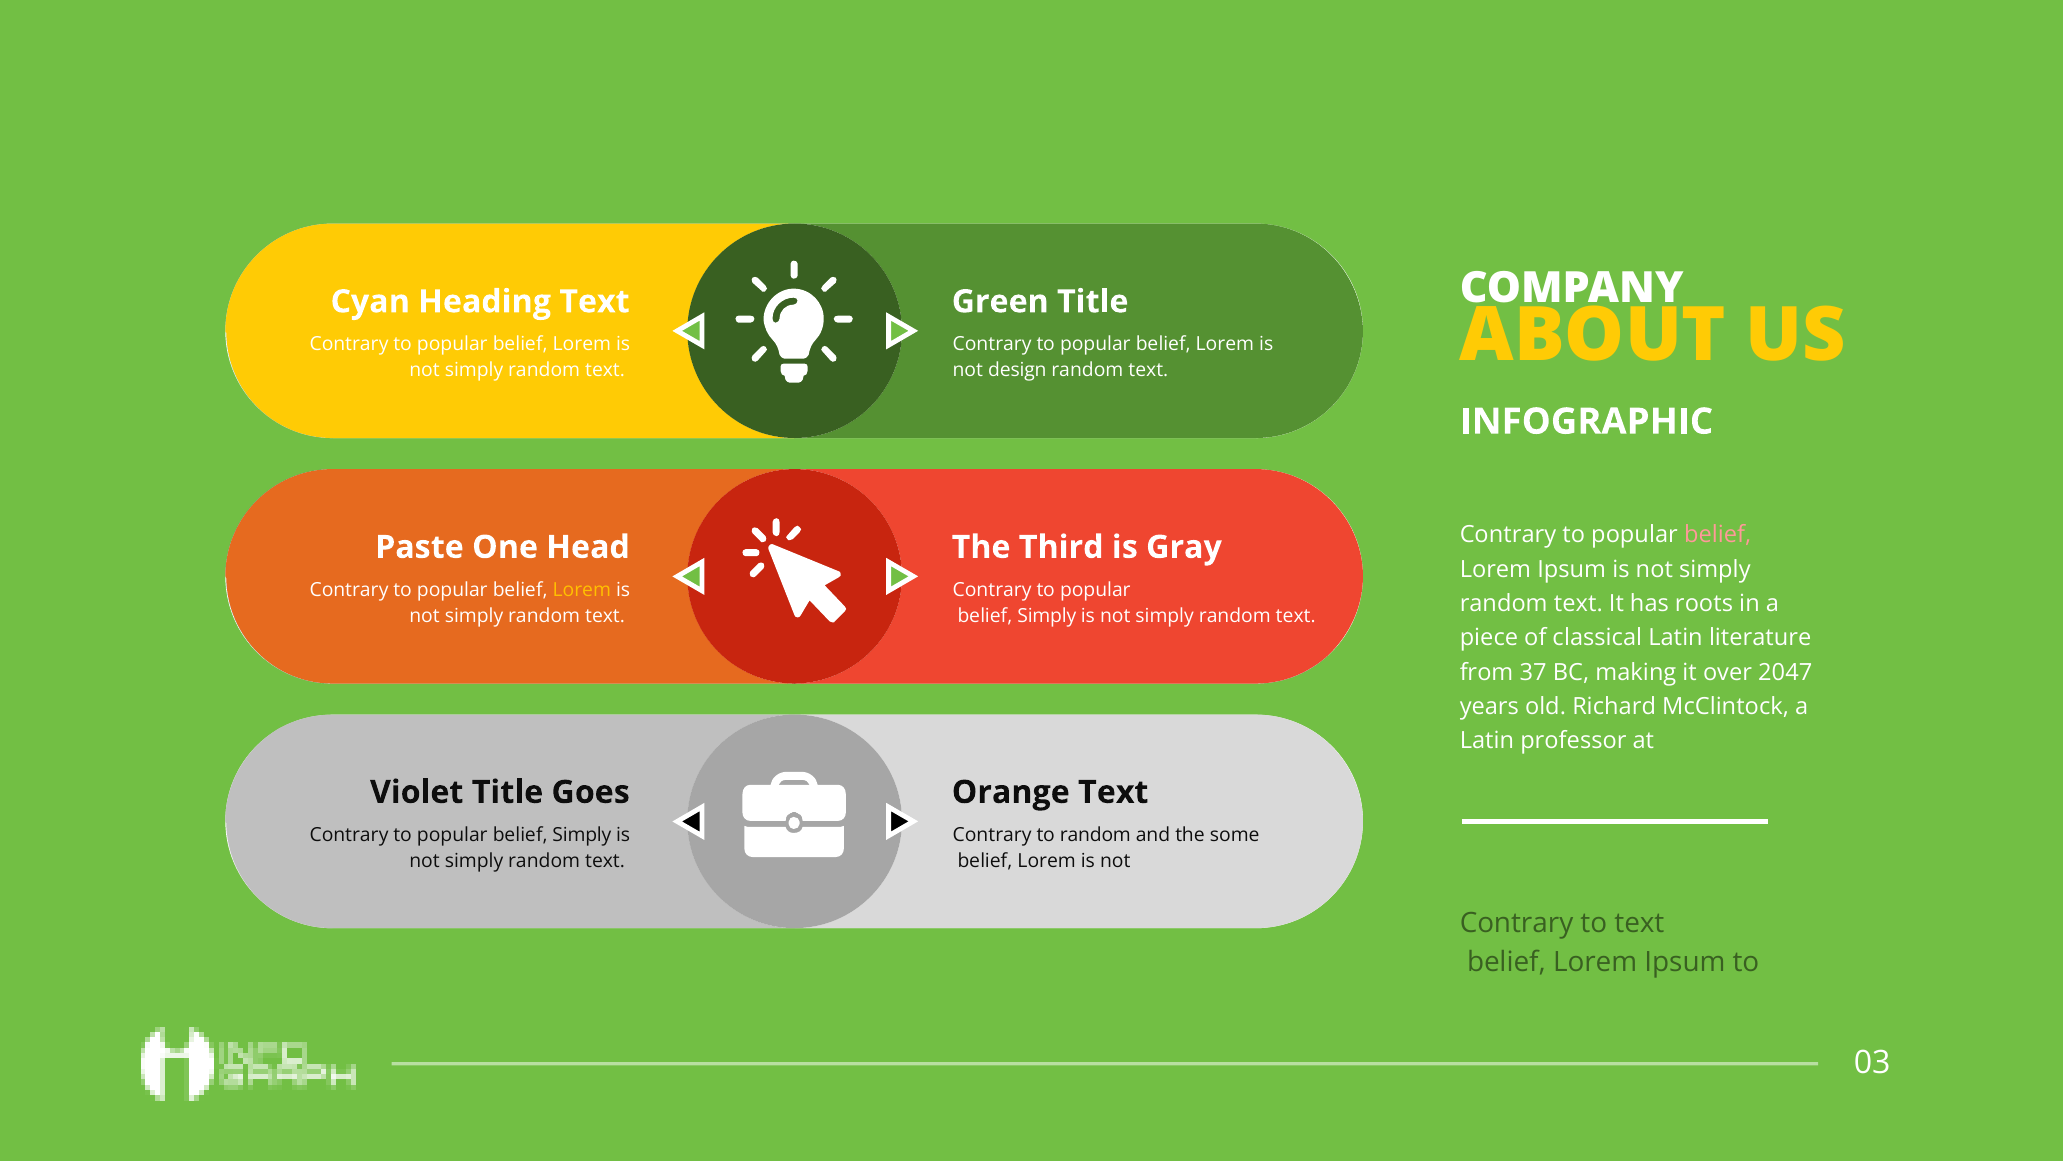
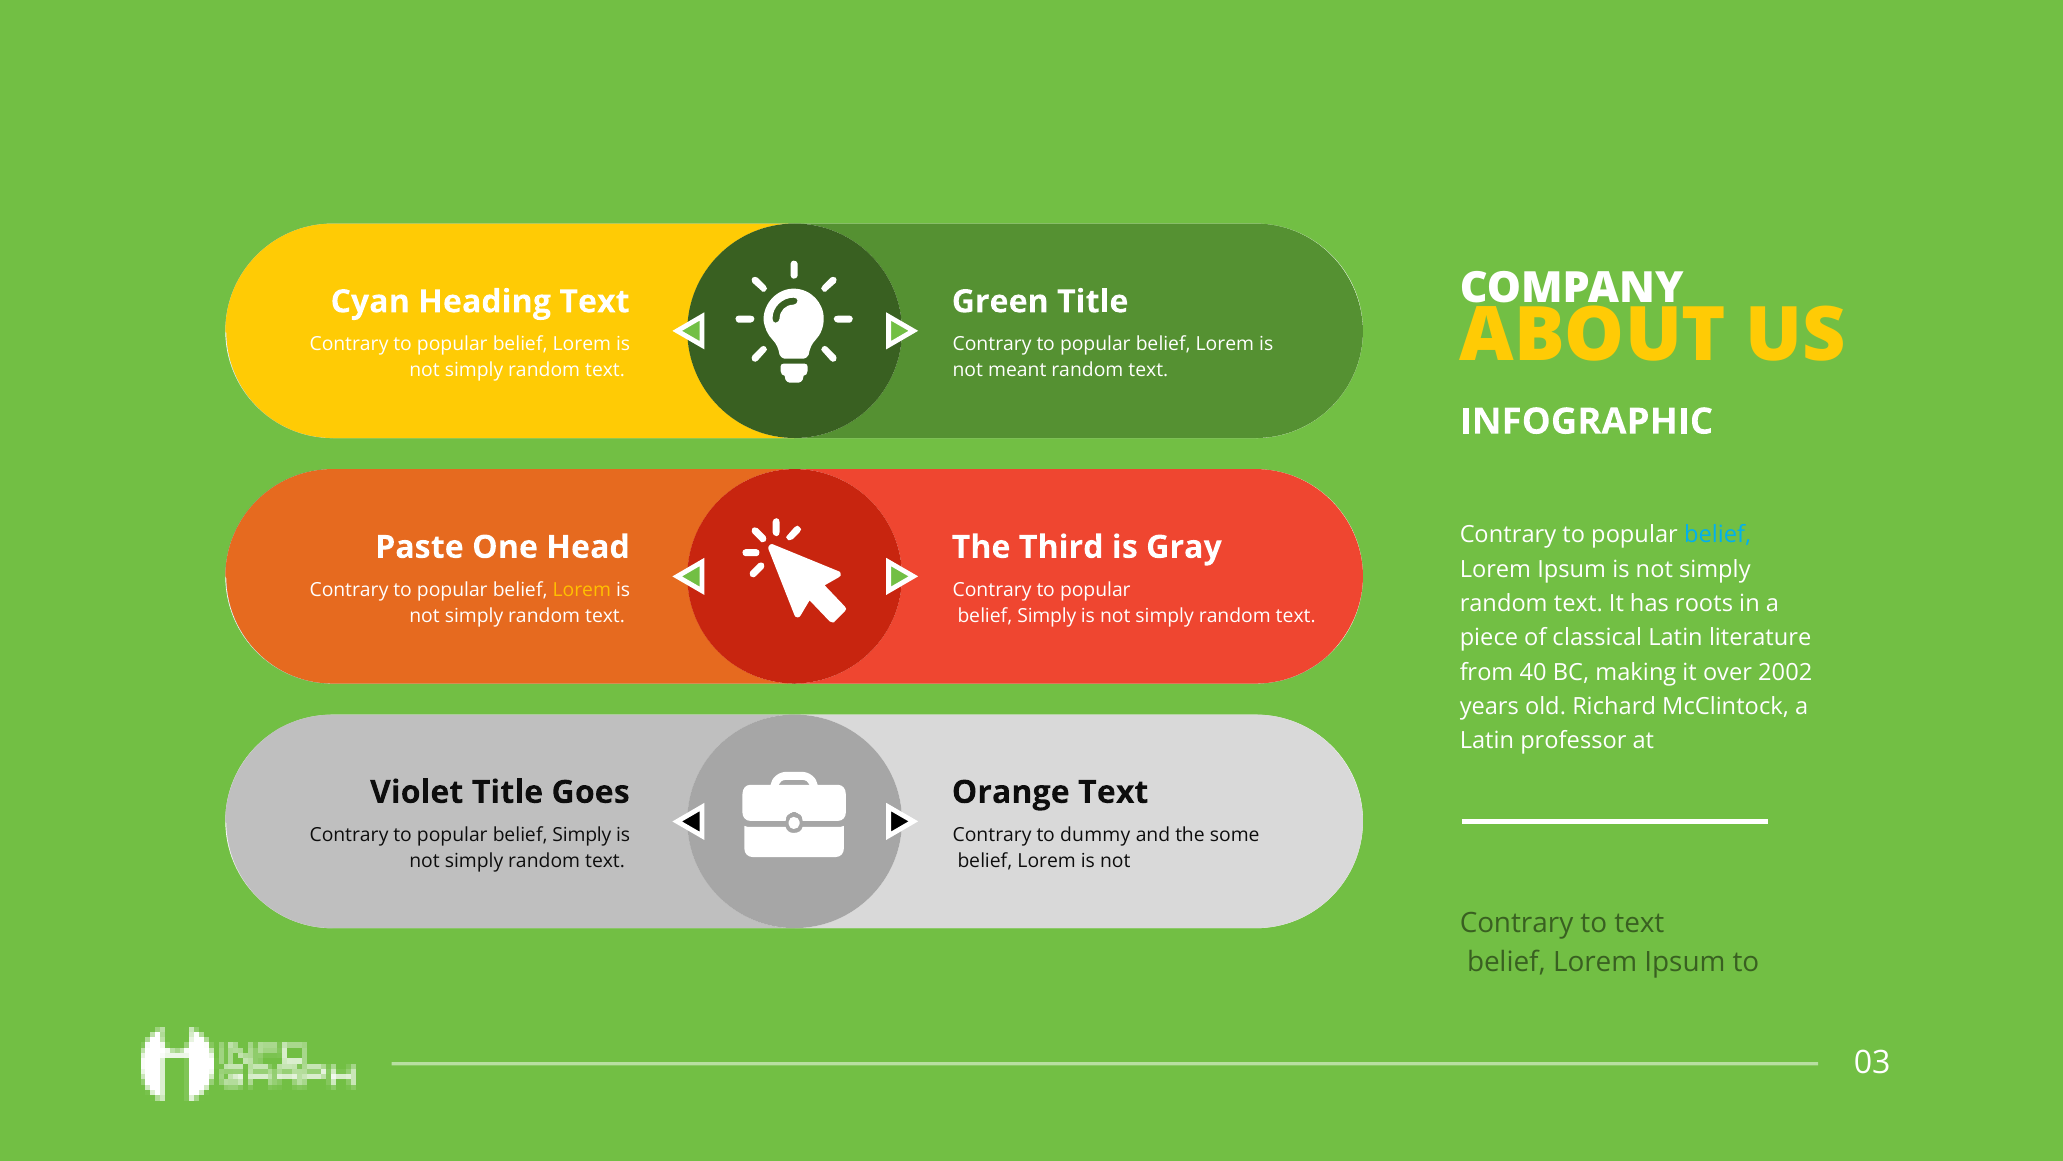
design: design -> meant
belief at (1718, 535) colour: pink -> light blue
37: 37 -> 40
2047: 2047 -> 2002
to random: random -> dummy
